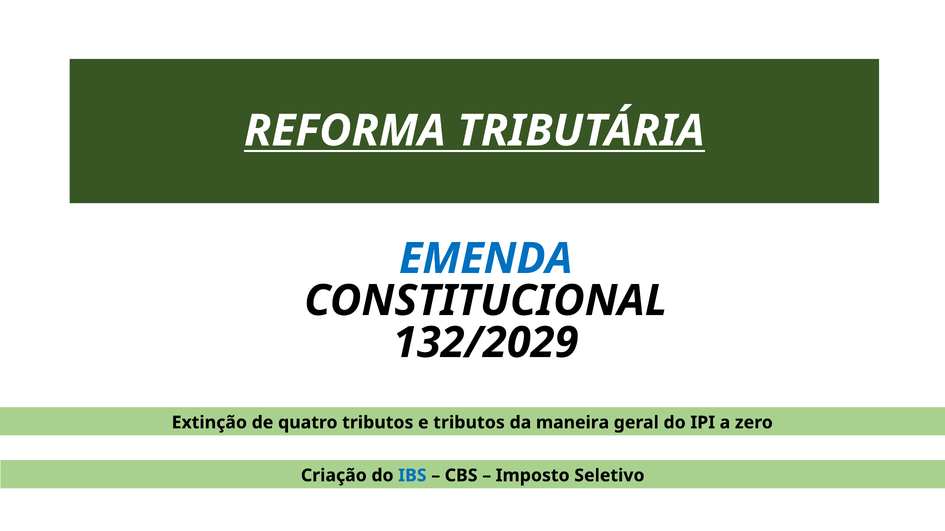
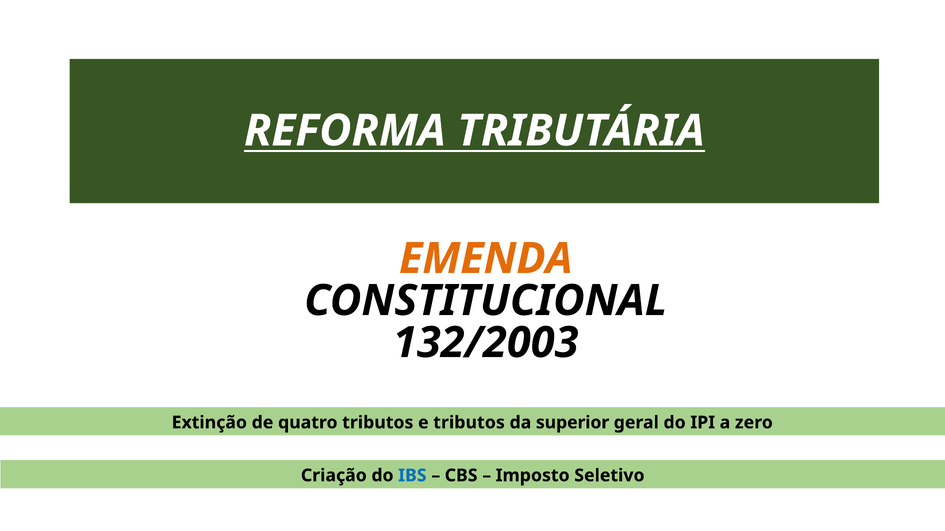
EMENDA colour: blue -> orange
132/2029: 132/2029 -> 132/2003
maneira: maneira -> superior
